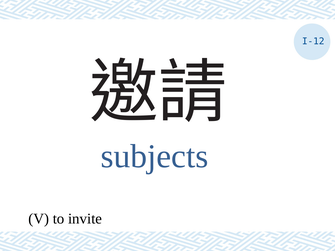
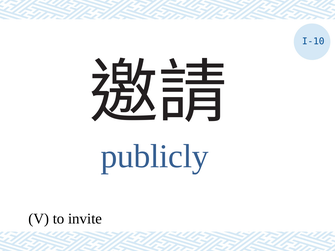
I-12: I-12 -> I-10
subjects: subjects -> publicly
